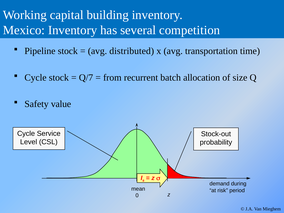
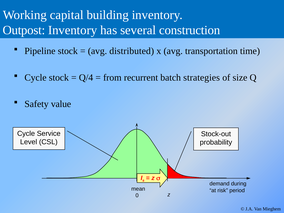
Mexico: Mexico -> Outpost
competition: competition -> construction
Q/7: Q/7 -> Q/4
allocation: allocation -> strategies
